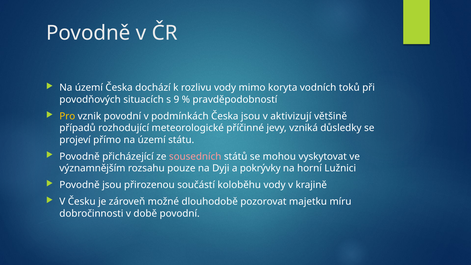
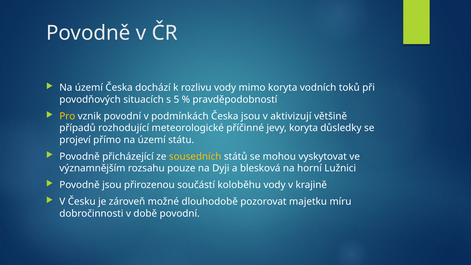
9: 9 -> 5
jevy vzniká: vzniká -> koryta
sousedních colour: pink -> yellow
pokrývky: pokrývky -> blesková
